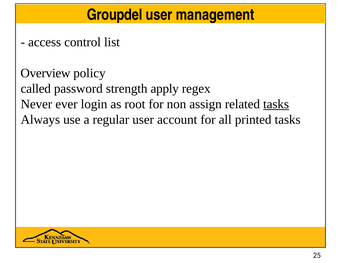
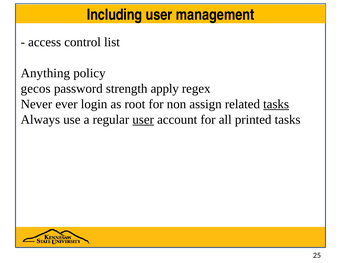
Groupdel: Groupdel -> Including
Overview: Overview -> Anything
called: called -> gecos
user at (143, 120) underline: none -> present
